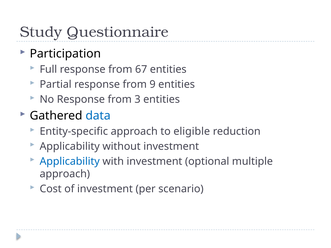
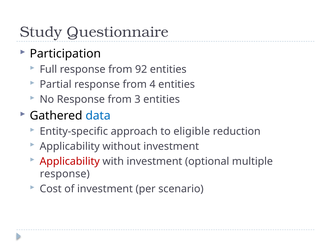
67: 67 -> 92
9: 9 -> 4
Applicability at (70, 161) colour: blue -> red
approach at (65, 174): approach -> response
